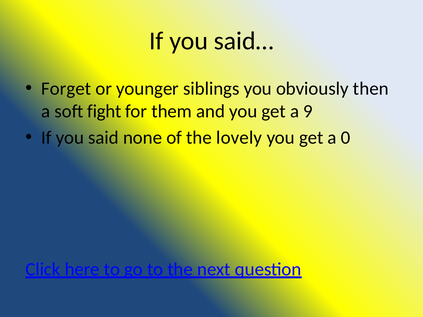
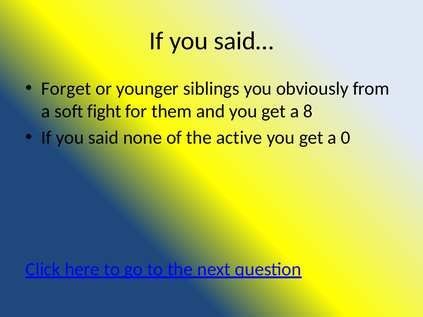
then: then -> from
9: 9 -> 8
lovely: lovely -> active
